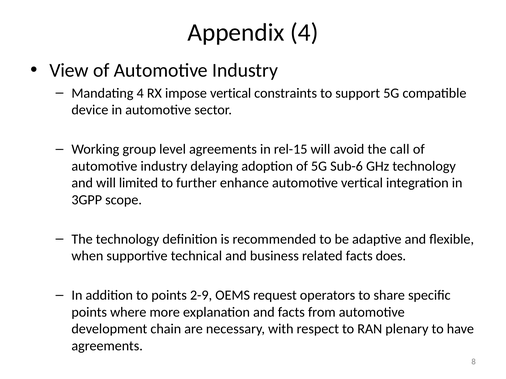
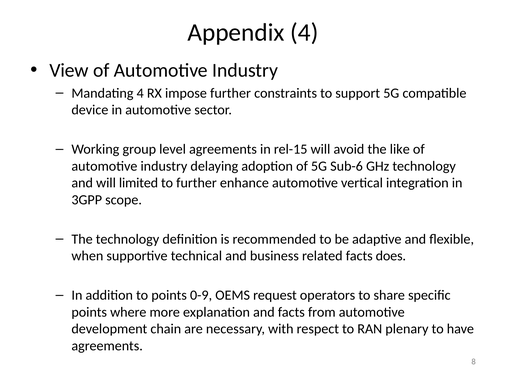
impose vertical: vertical -> further
call: call -> like
2-9: 2-9 -> 0-9
